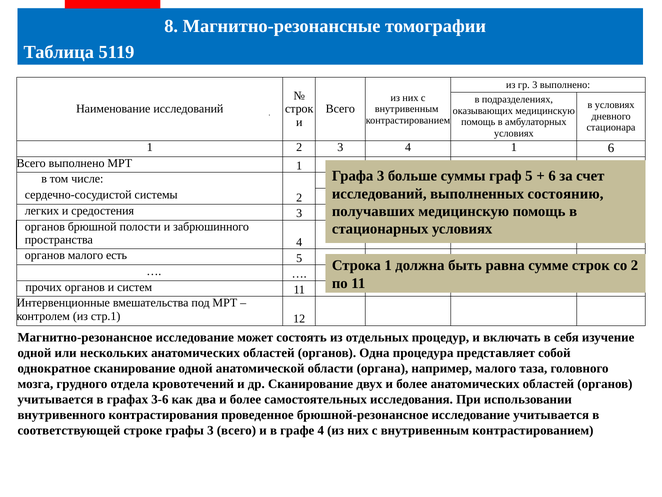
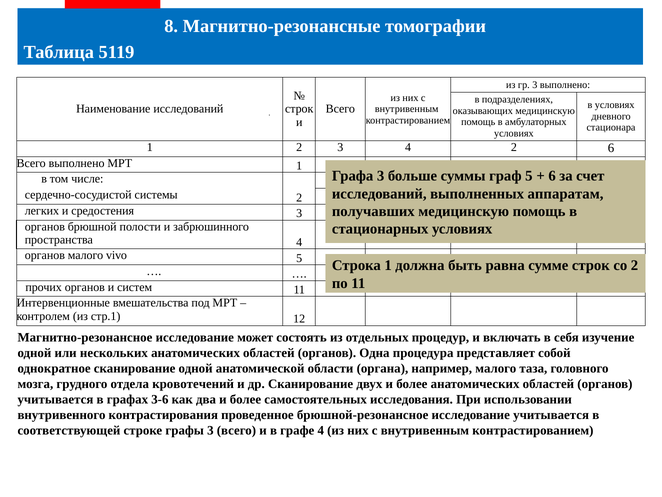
4 1: 1 -> 2
состоянию: состоянию -> аппаратам
есть: есть -> vivo
